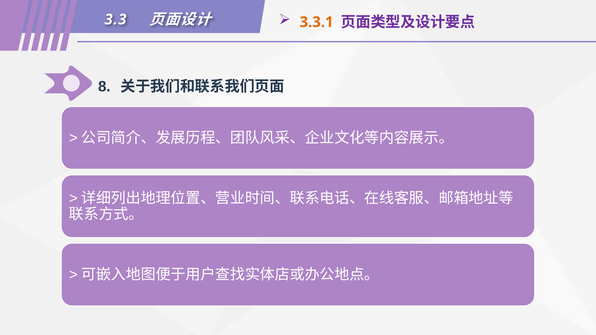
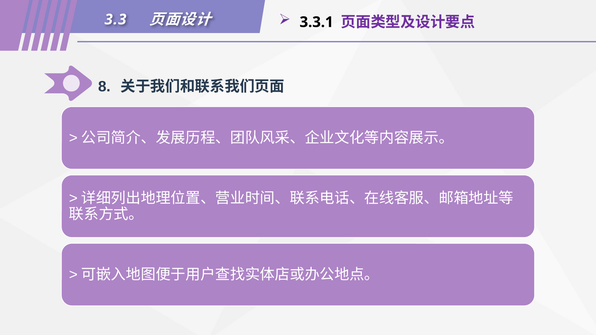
3.3.1 colour: orange -> black
